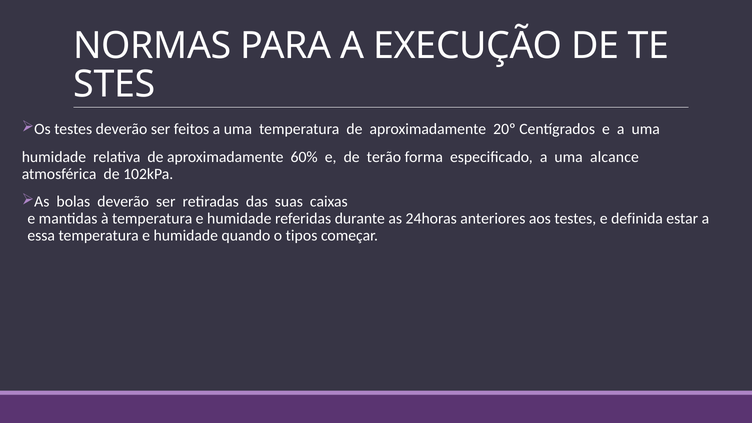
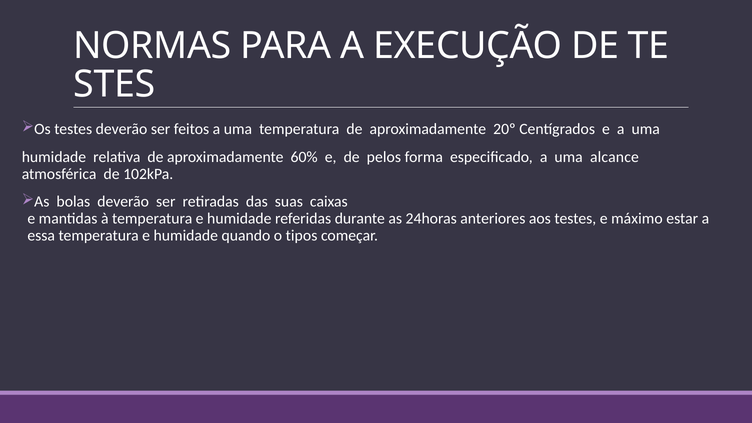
terão: terão -> pelos
definida: definida -> máximo
